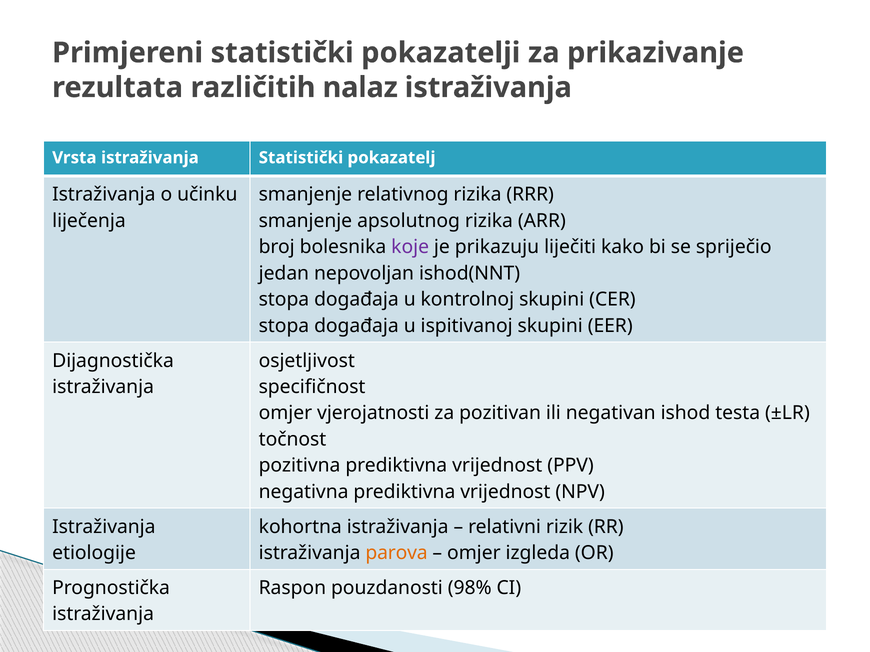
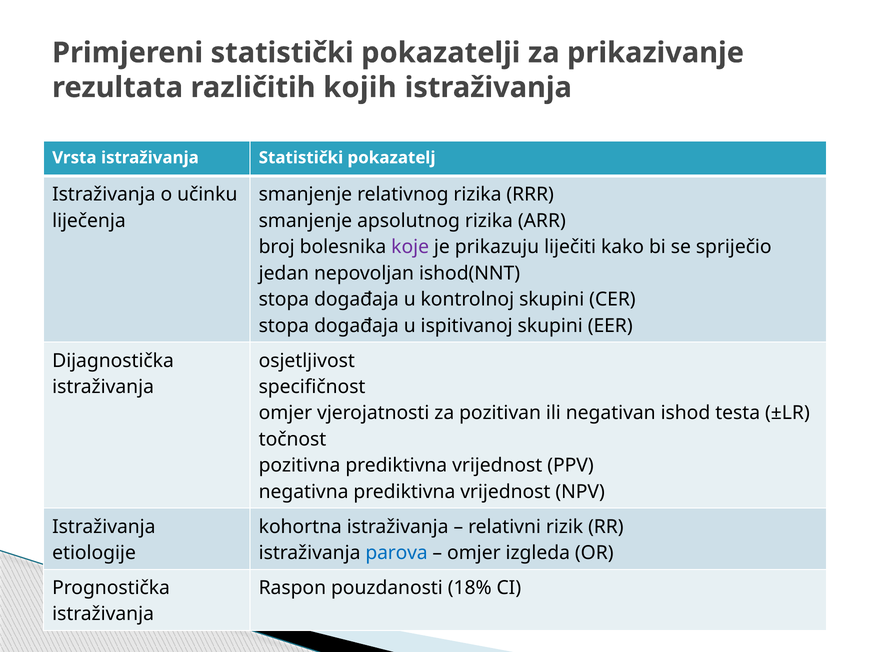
nalaz: nalaz -> kojih
parova colour: orange -> blue
98%: 98% -> 18%
